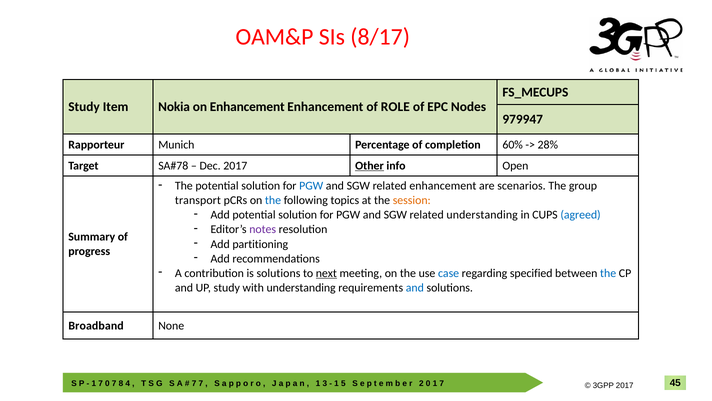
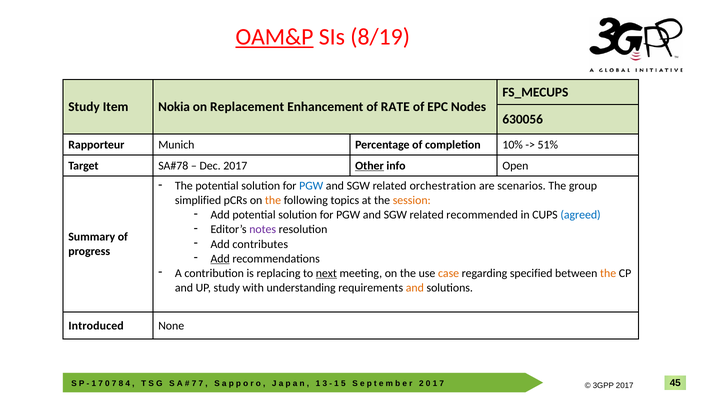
OAM&P underline: none -> present
8/17: 8/17 -> 8/19
on Enhancement: Enhancement -> Replacement
ROLE: ROLE -> RATE
979947: 979947 -> 630056
60%: 60% -> 10%
28%: 28% -> 51%
related enhancement: enhancement -> orchestration
transport: transport -> simplified
the at (273, 200) colour: blue -> orange
related understanding: understanding -> recommended
partitioning: partitioning -> contributes
Add at (220, 258) underline: none -> present
is solutions: solutions -> replacing
case colour: blue -> orange
the at (608, 273) colour: blue -> orange
and at (415, 287) colour: blue -> orange
Broadband: Broadband -> Introduced
